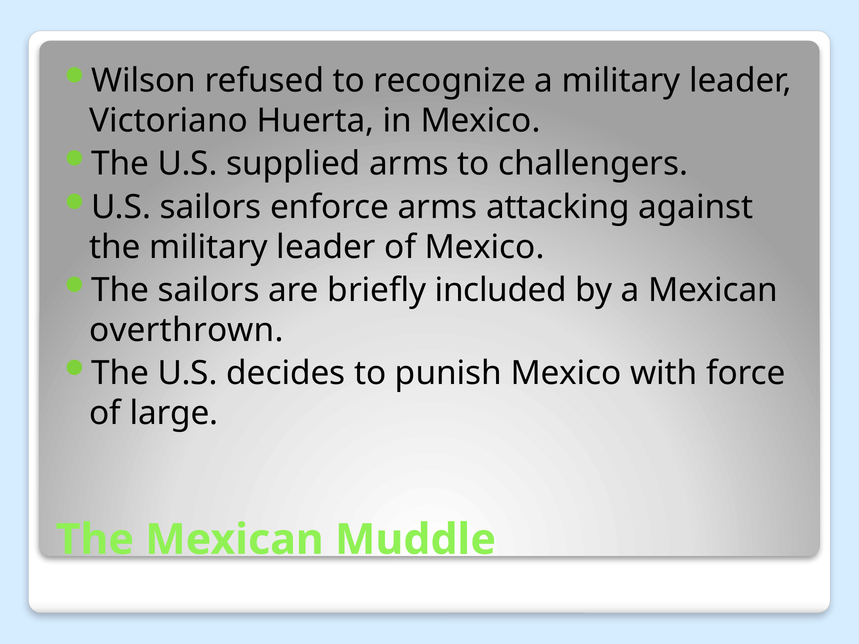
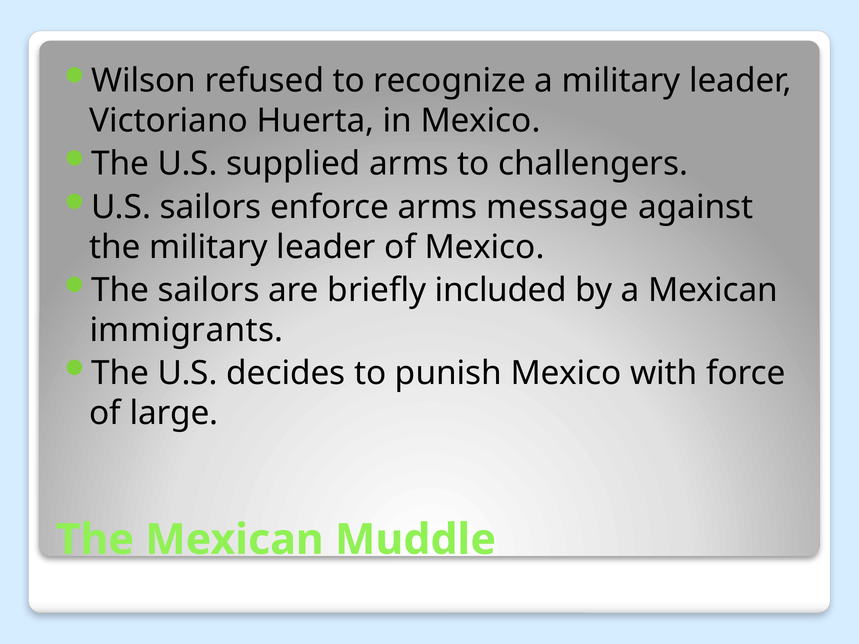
attacking: attacking -> message
overthrown: overthrown -> immigrants
